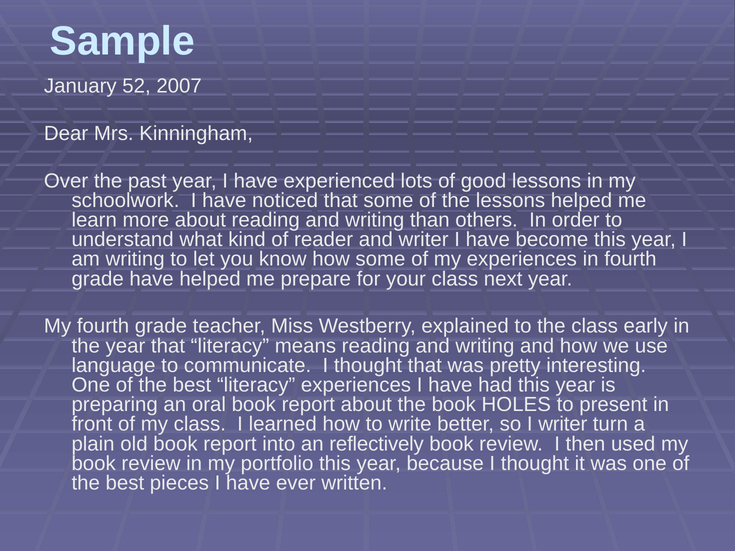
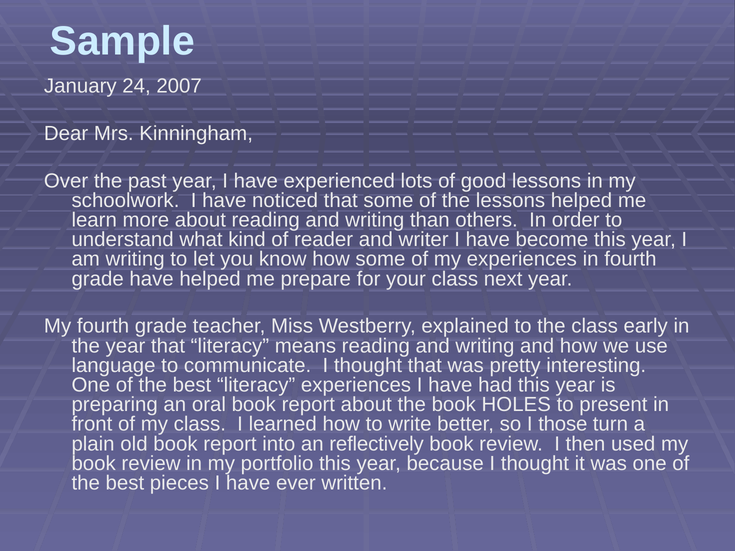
52: 52 -> 24
I writer: writer -> those
